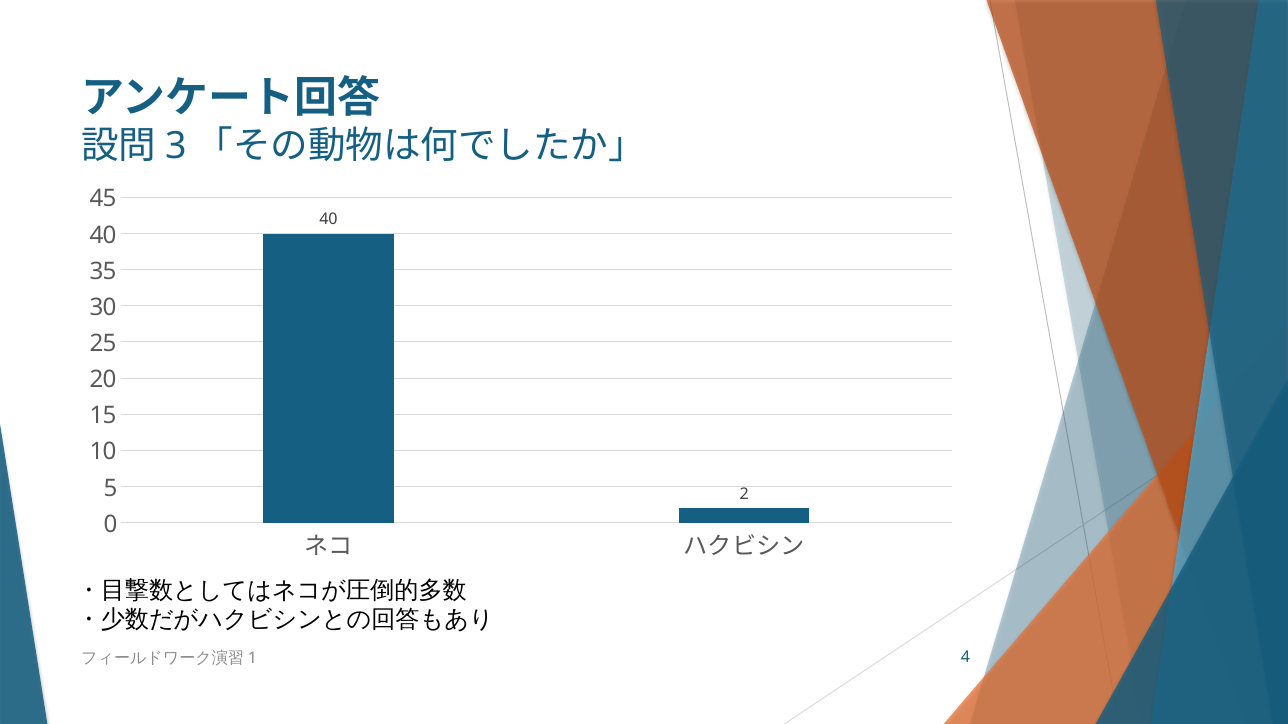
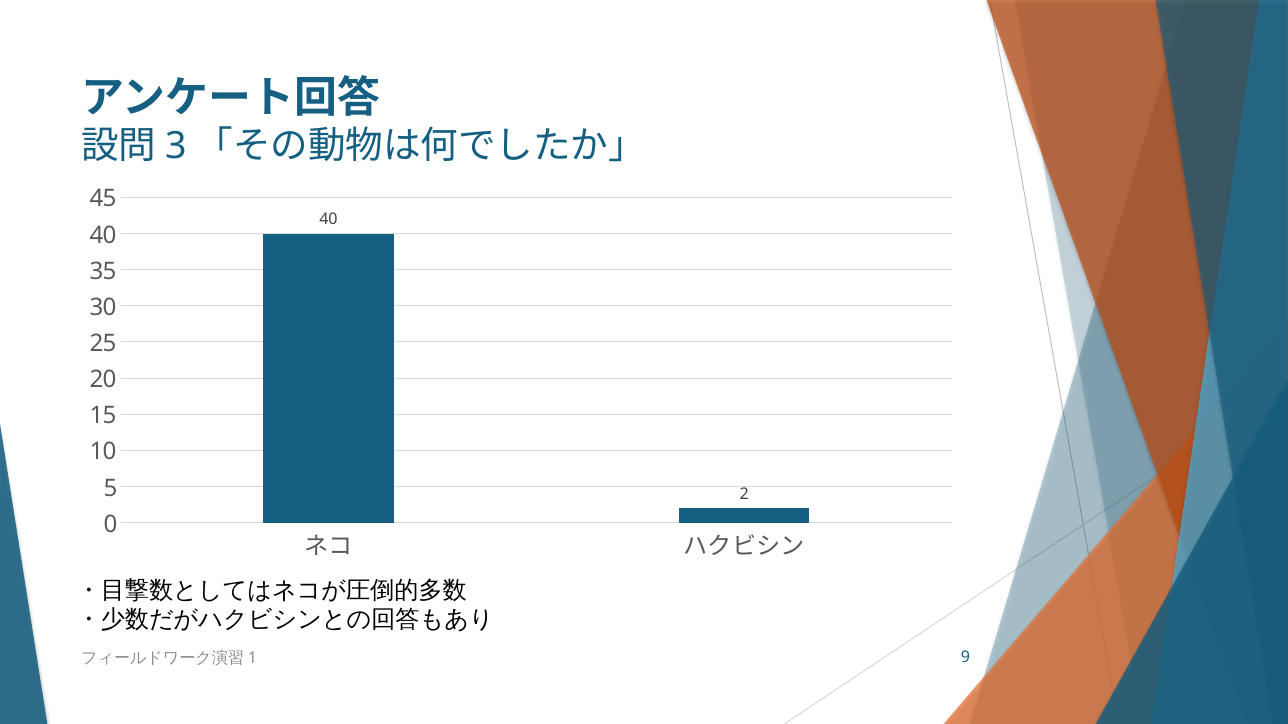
4: 4 -> 9
